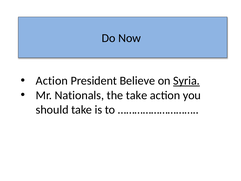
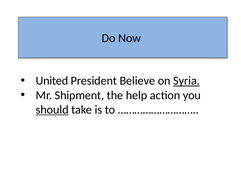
Action at (52, 81): Action -> United
Nationals: Nationals -> Shipment
the take: take -> help
should underline: none -> present
